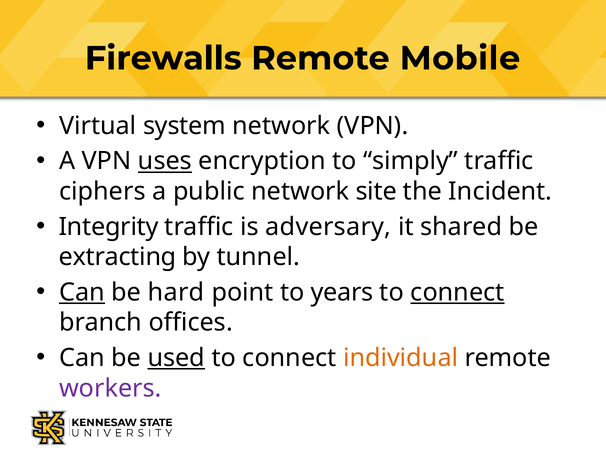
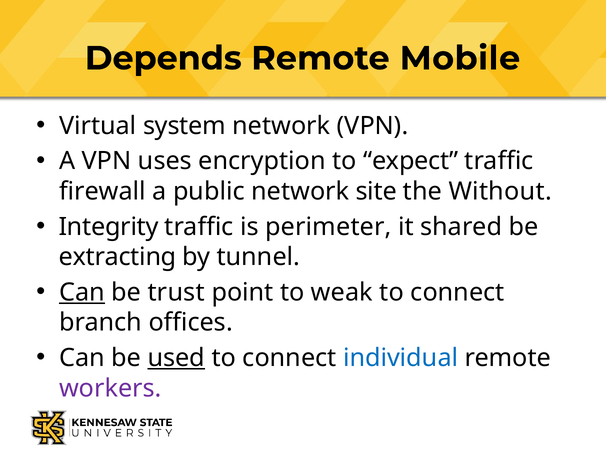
Firewalls: Firewalls -> Depends
uses underline: present -> none
simply: simply -> expect
ciphers: ciphers -> firewall
Incident: Incident -> Without
adversary: adversary -> perimeter
hard: hard -> trust
years: years -> weak
connect at (458, 293) underline: present -> none
individual colour: orange -> blue
